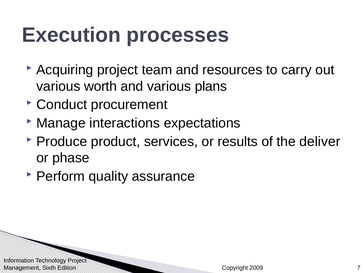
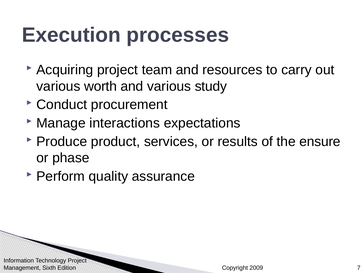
plans: plans -> study
deliver: deliver -> ensure
